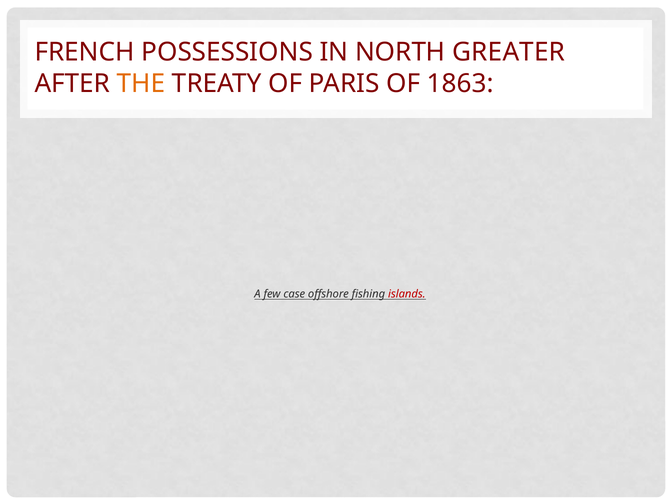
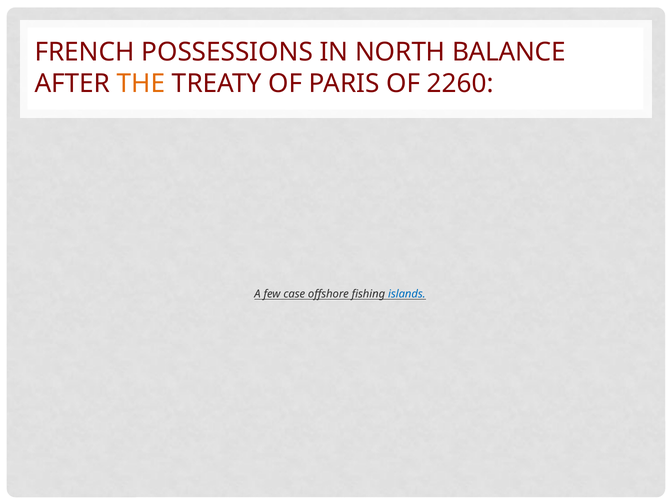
GREATER: GREATER -> BALANCE
1863: 1863 -> 2260
islands colour: red -> blue
